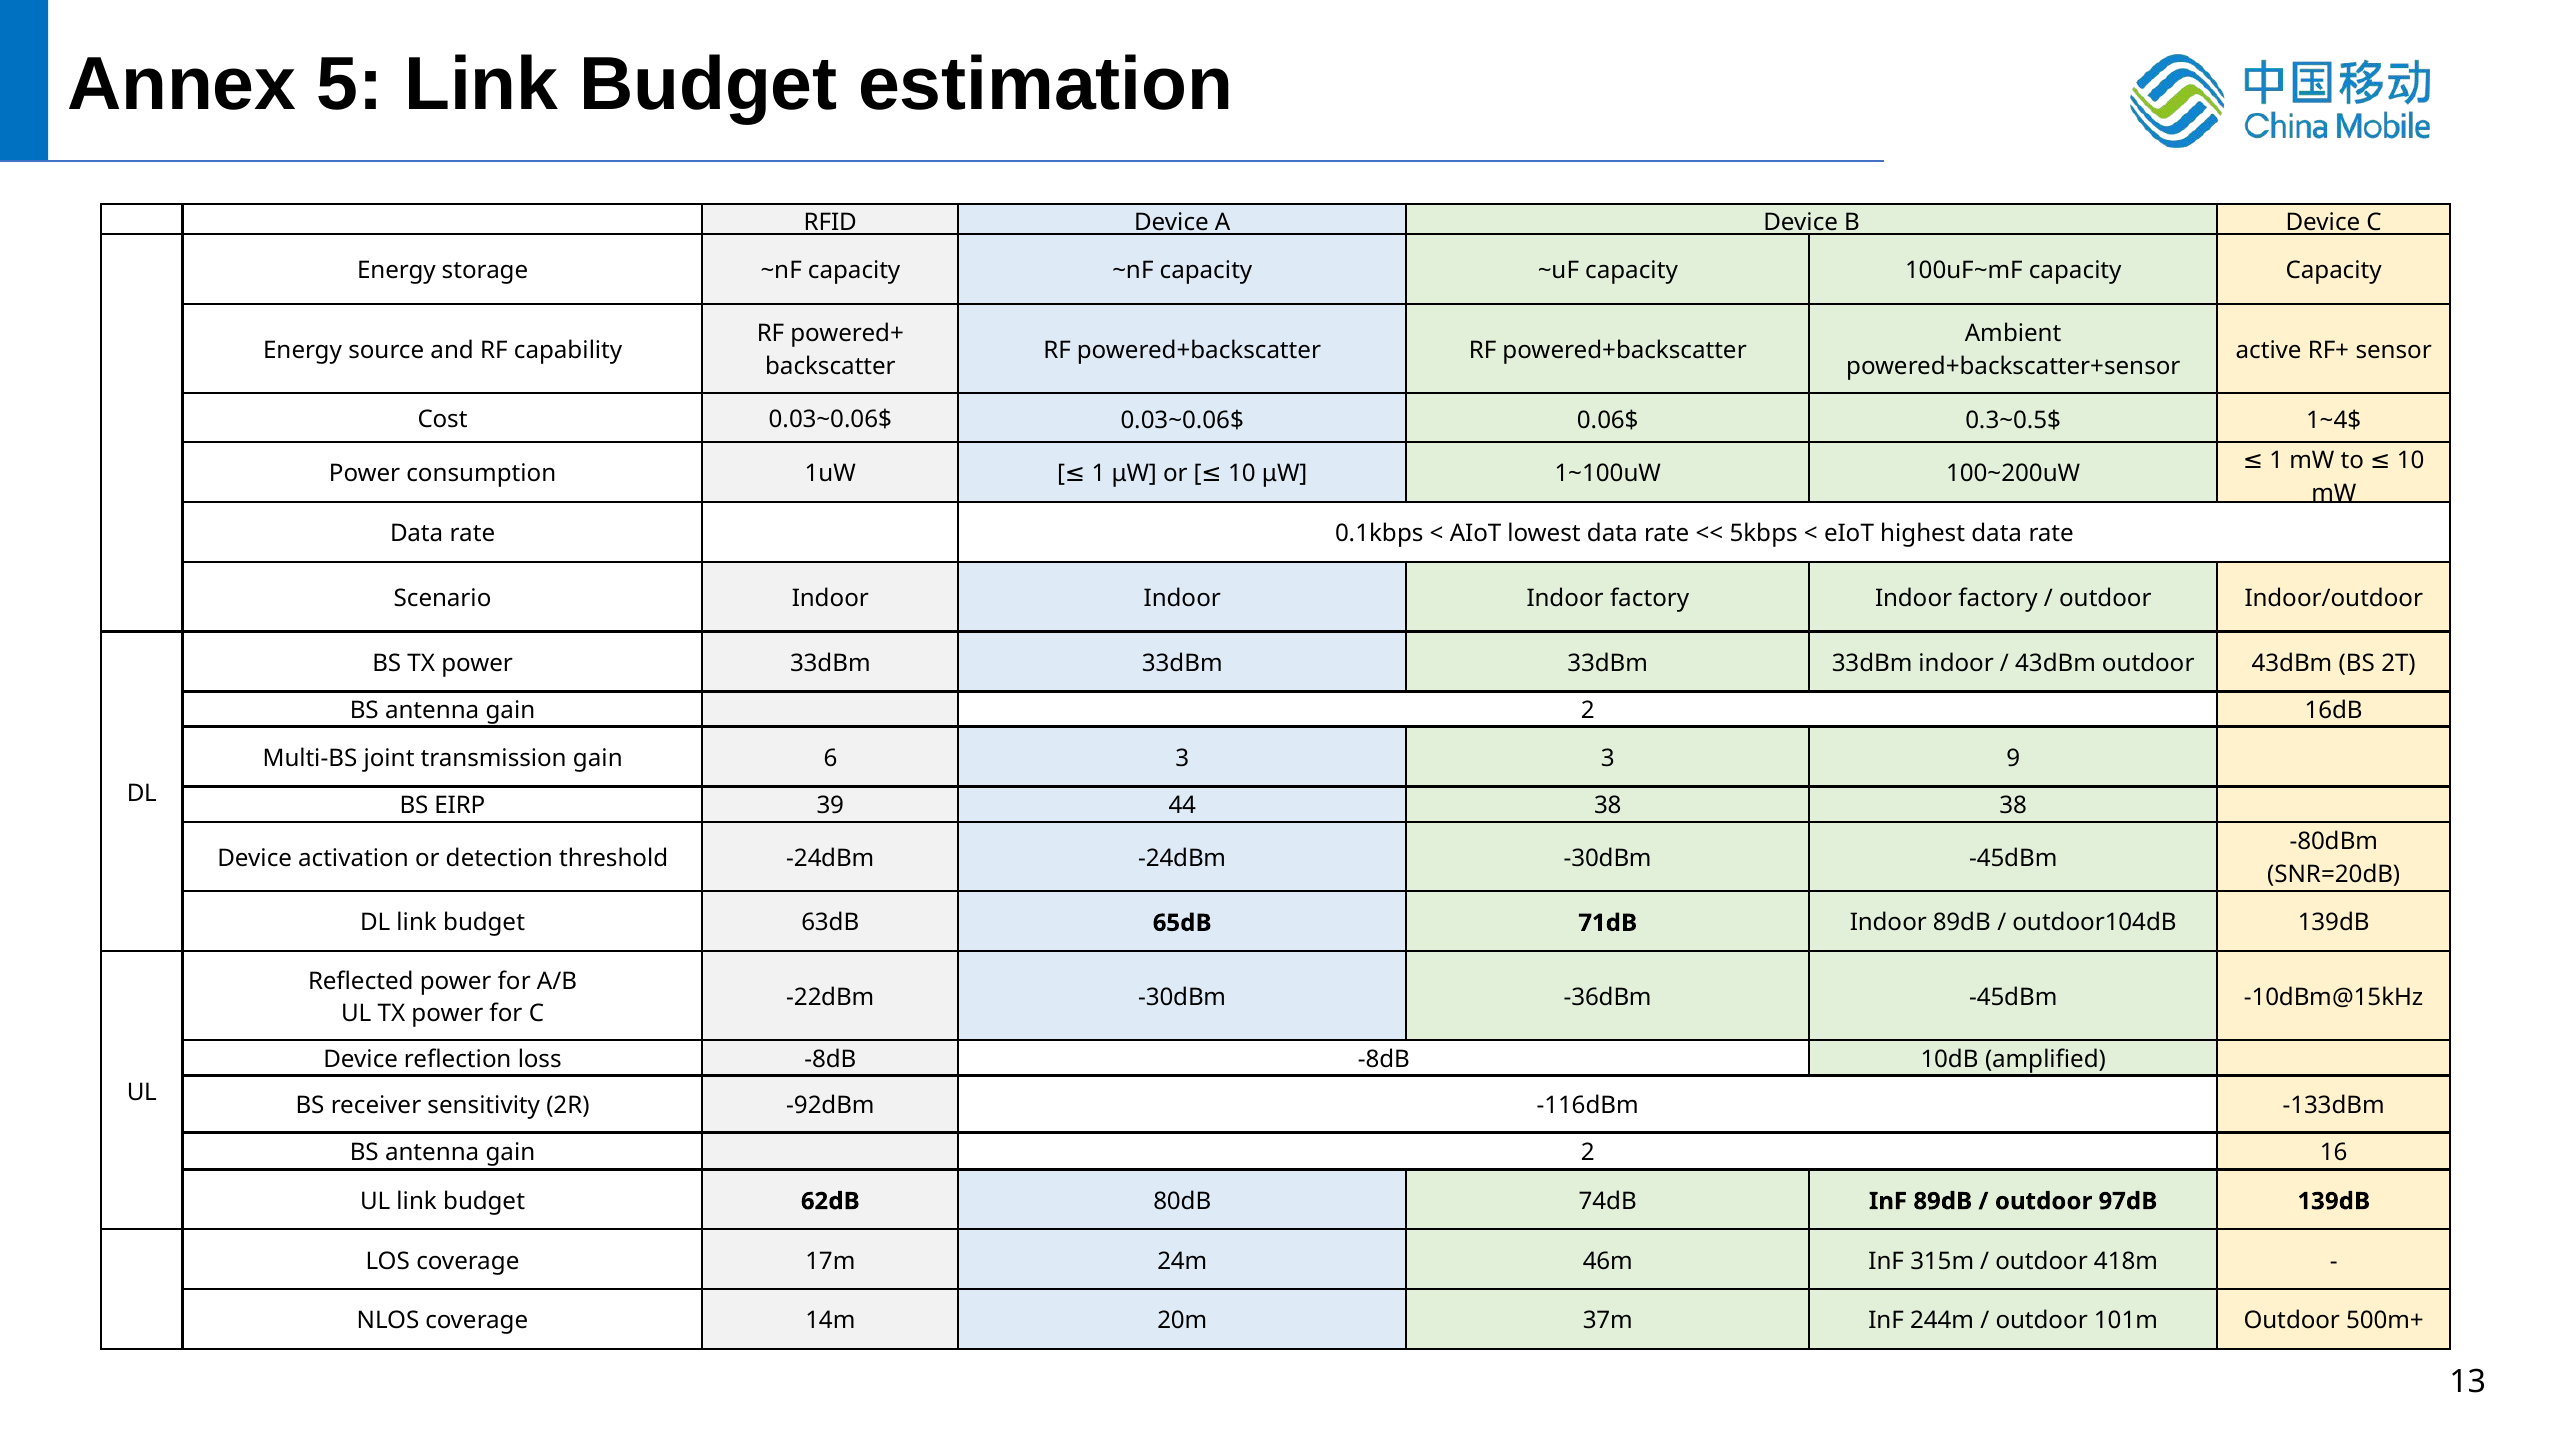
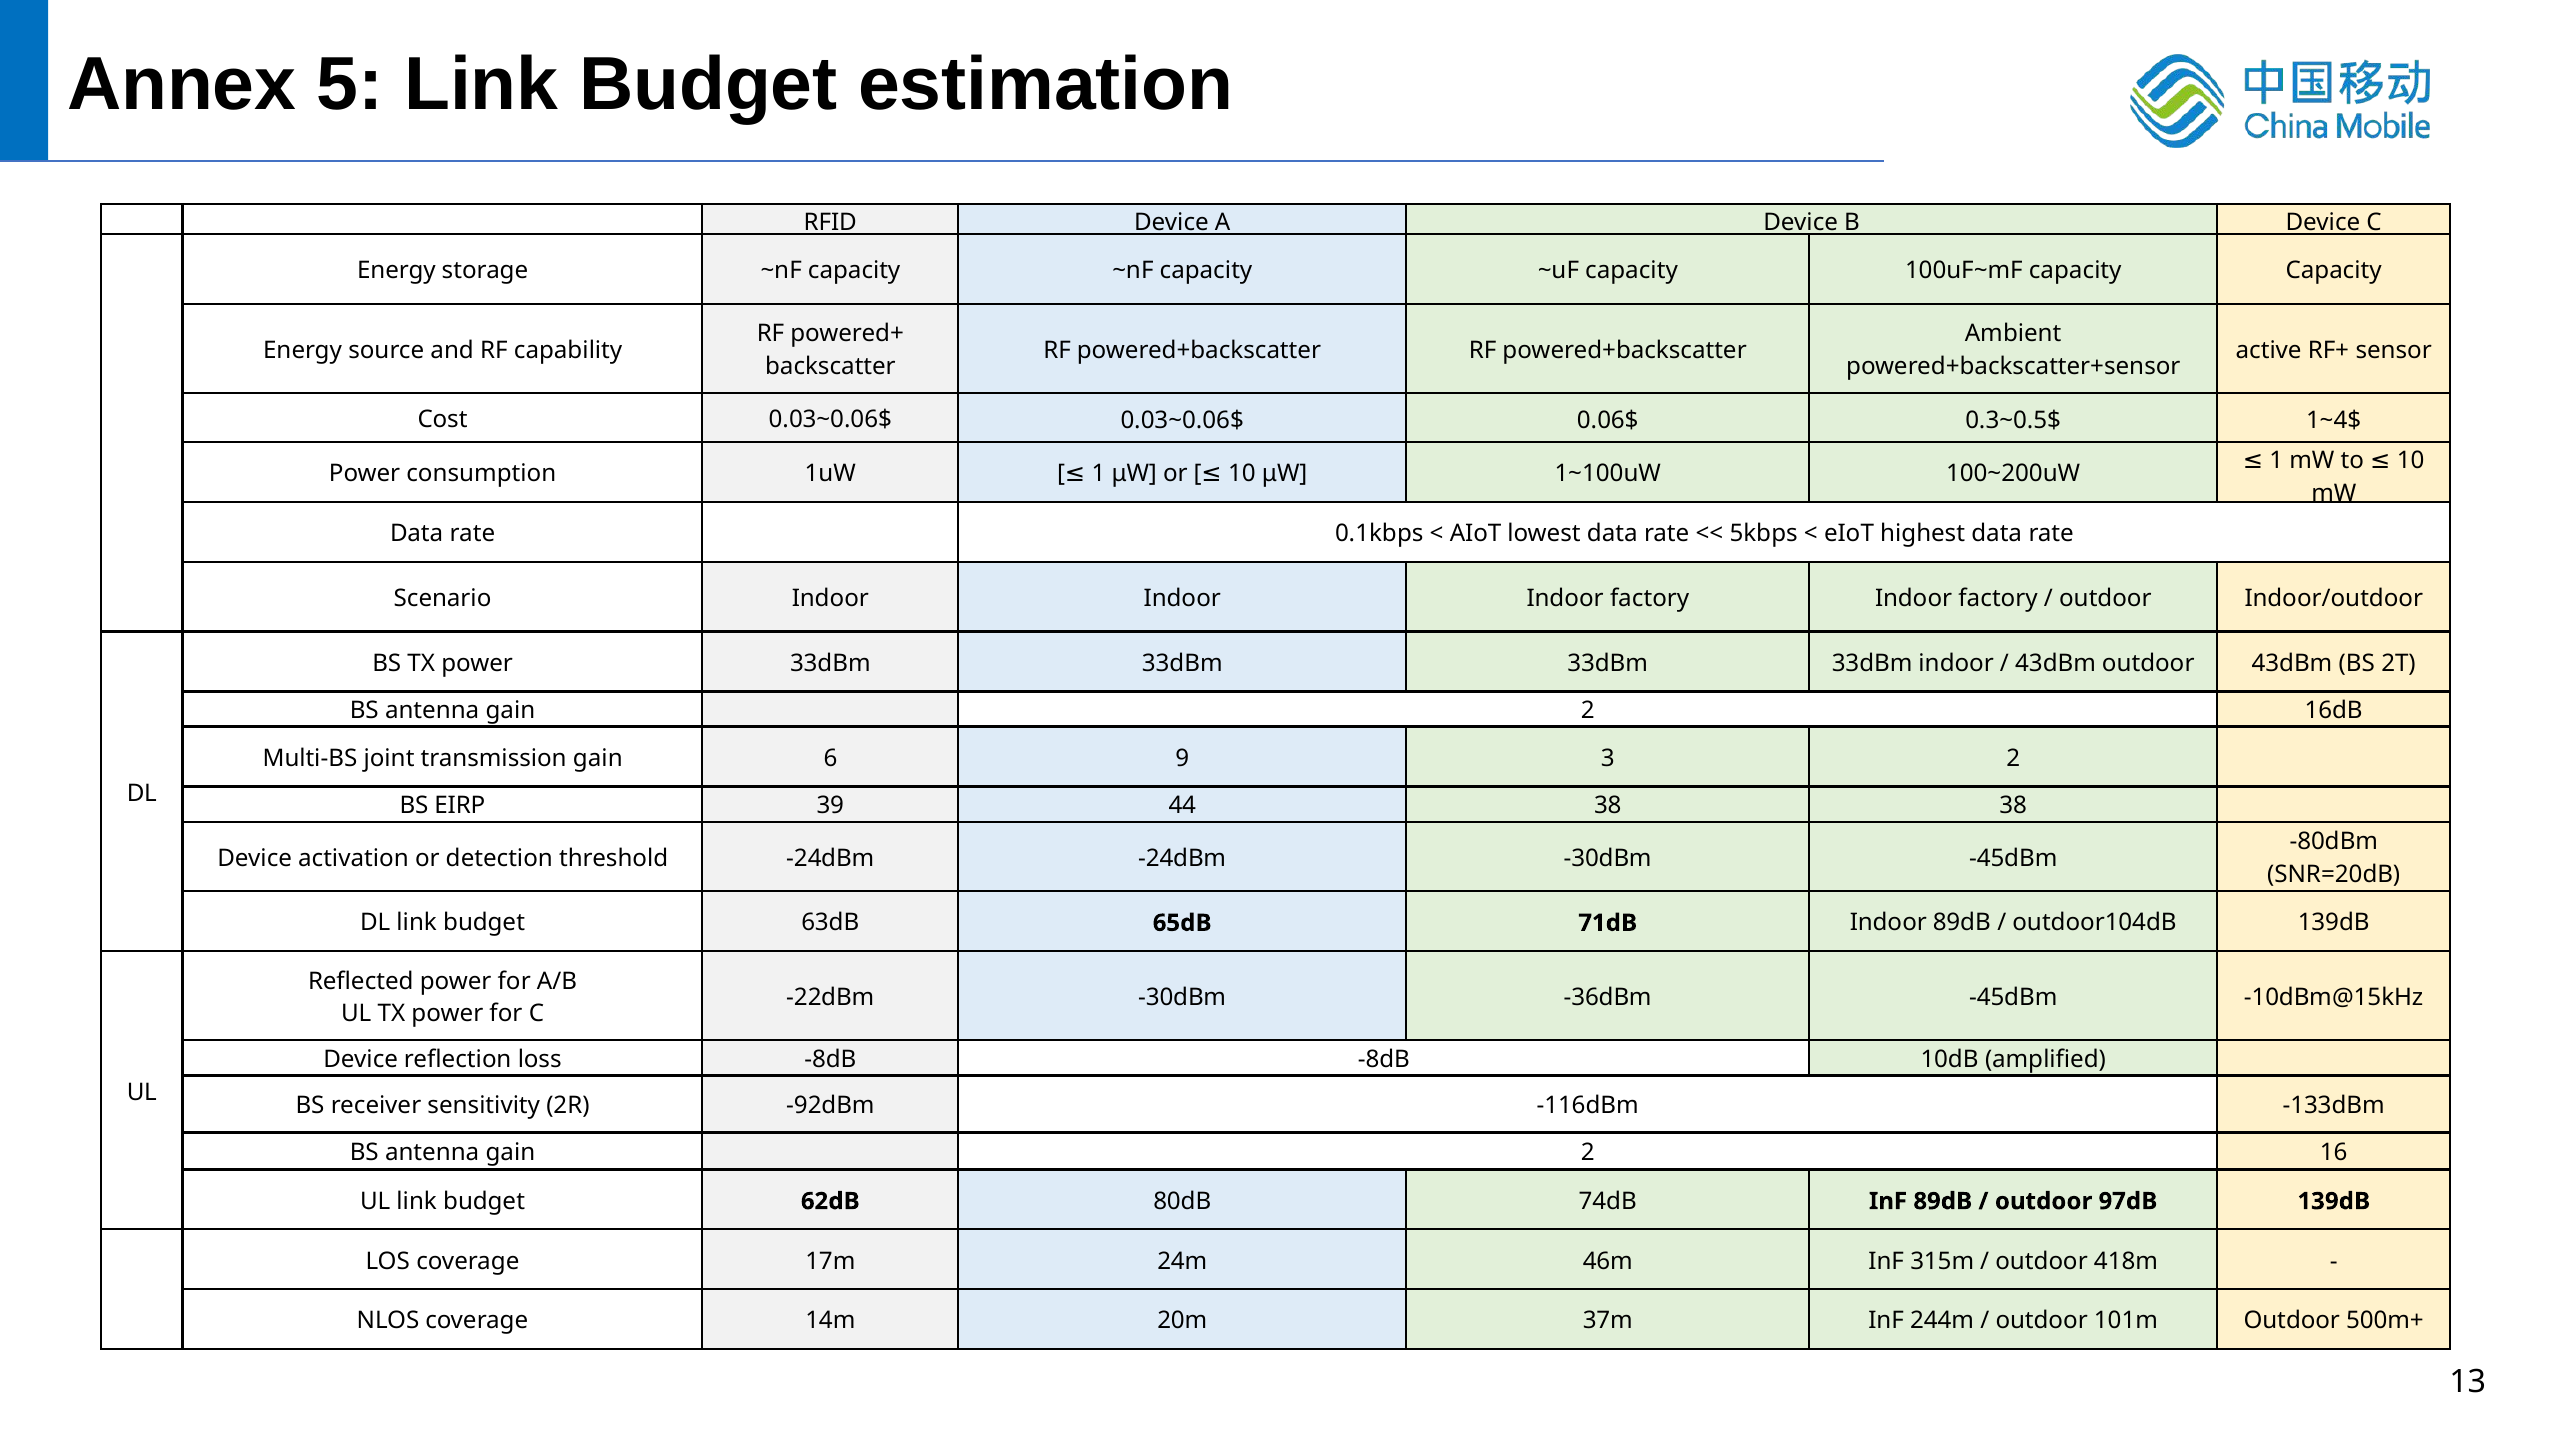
6 3: 3 -> 9
3 9: 9 -> 2
